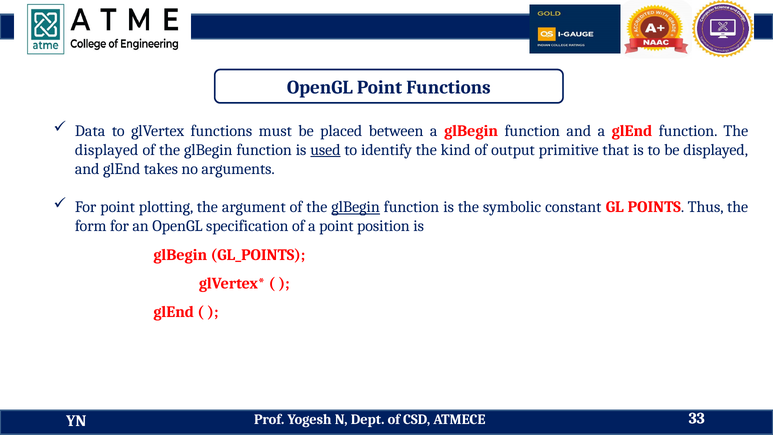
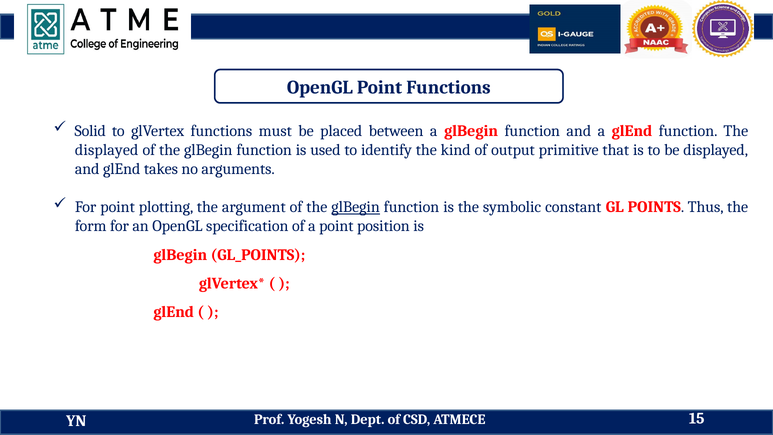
Data: Data -> Solid
used underline: present -> none
33: 33 -> 15
